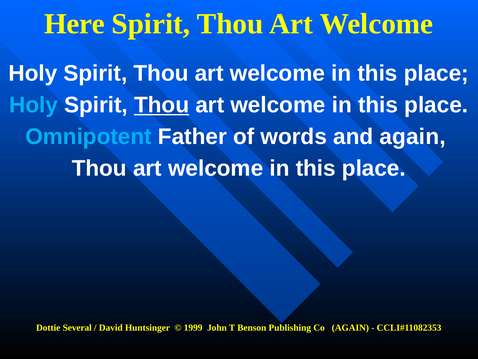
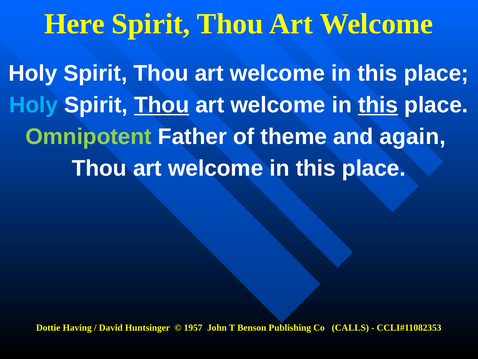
this at (378, 105) underline: none -> present
Omnipotent colour: light blue -> light green
words: words -> theme
Several: Several -> Having
1999: 1999 -> 1957
Co AGAIN: AGAIN -> CALLS
